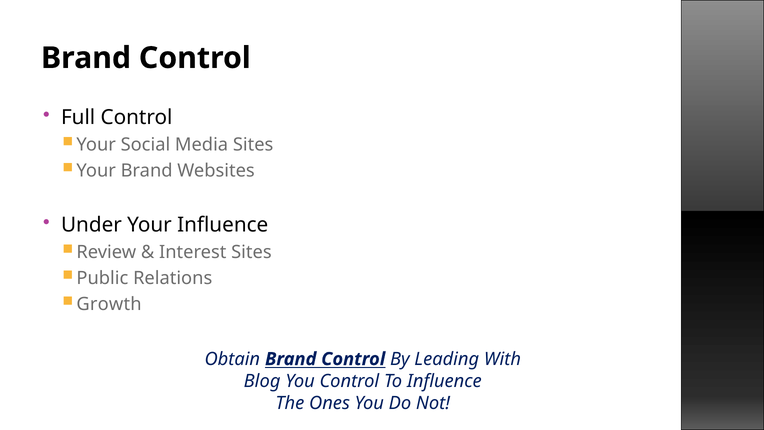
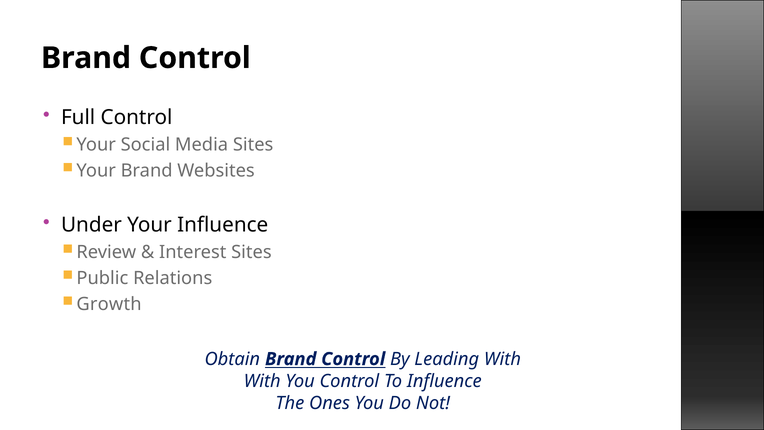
Blog at (262, 381): Blog -> With
